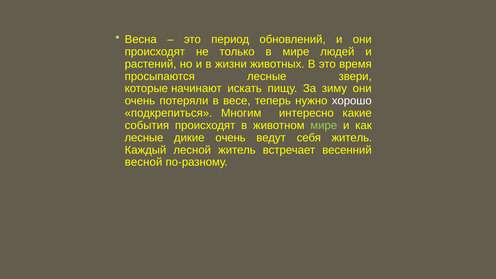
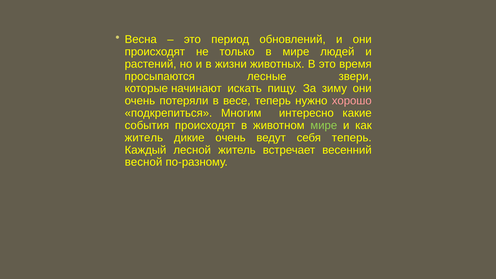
хорошо colour: white -> pink
лесные at (144, 138): лесные -> житель
себя житель: житель -> теперь
